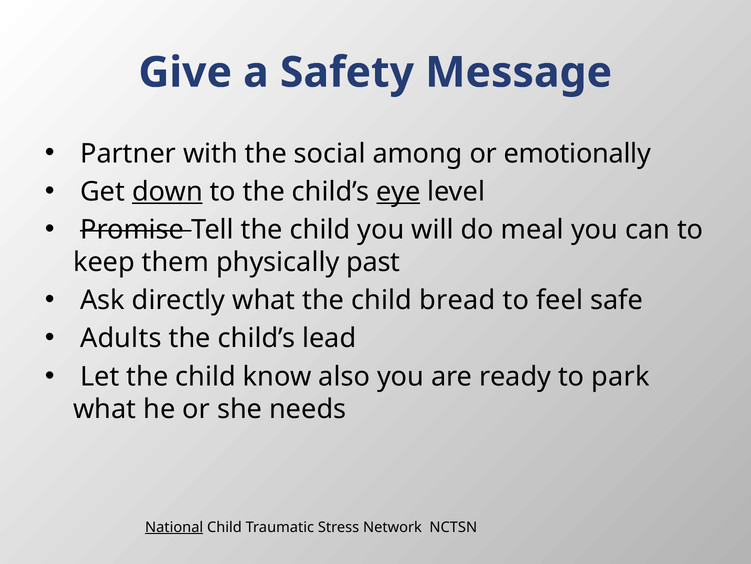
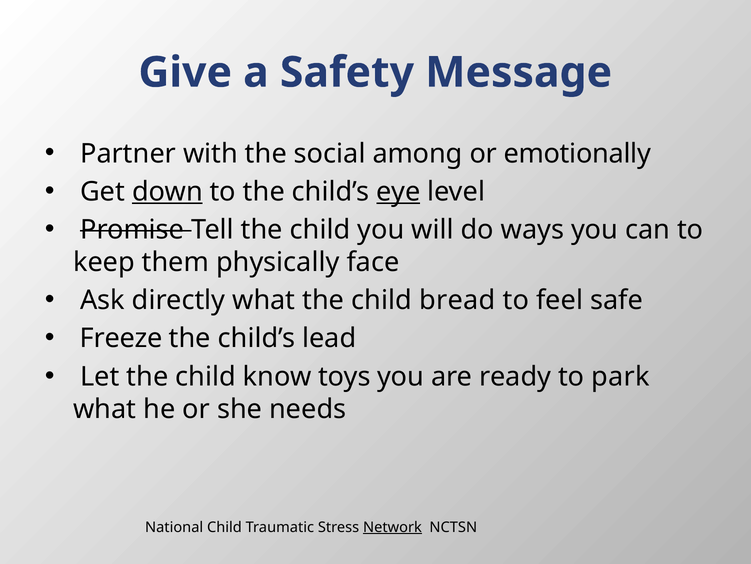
meal: meal -> ways
past: past -> face
Adults: Adults -> Freeze
also: also -> toys
National underline: present -> none
Network underline: none -> present
